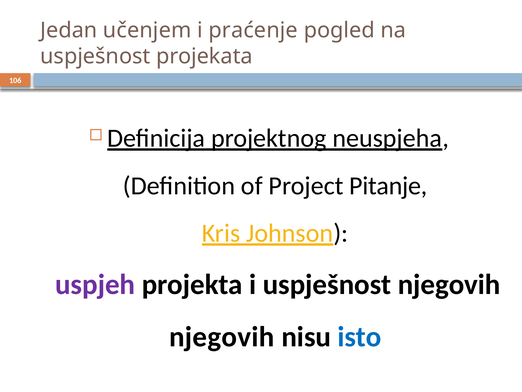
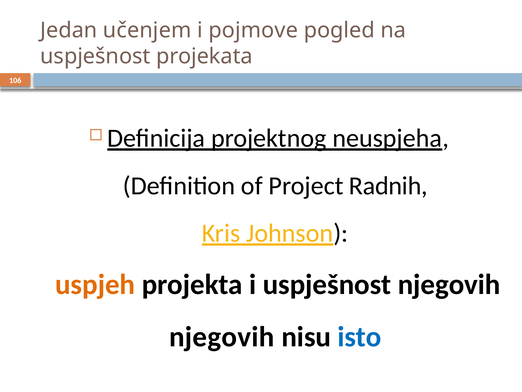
praćenje: praćenje -> pojmove
Pitanje: Pitanje -> Radnih
uspjeh colour: purple -> orange
